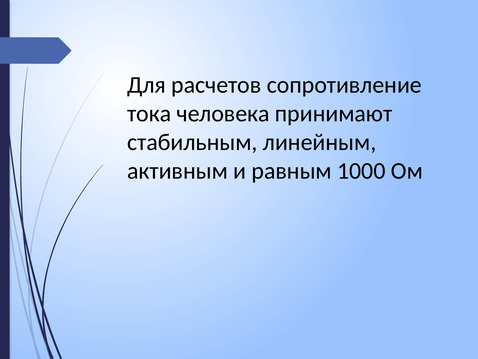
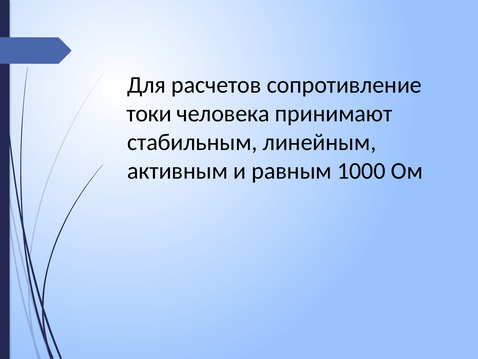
тока: тока -> токи
